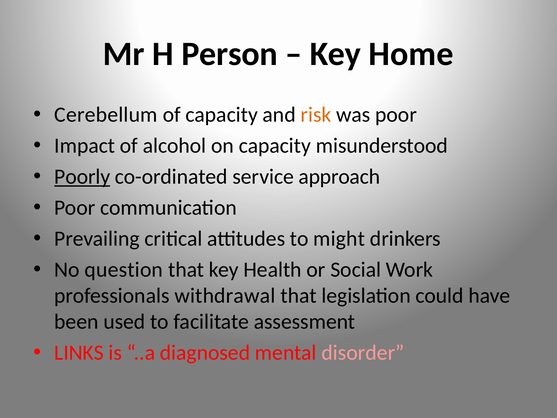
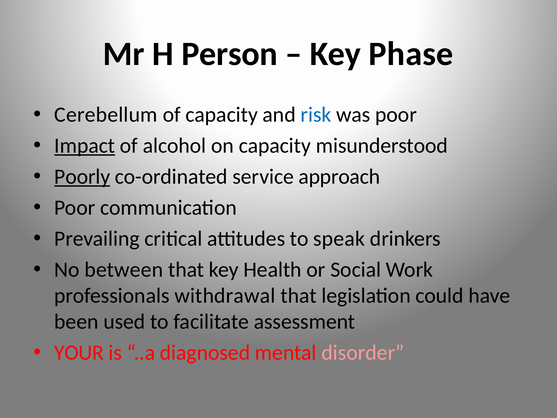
Home: Home -> Phase
risk colour: orange -> blue
Impact underline: none -> present
might: might -> speak
question: question -> between
LINKS: LINKS -> YOUR
